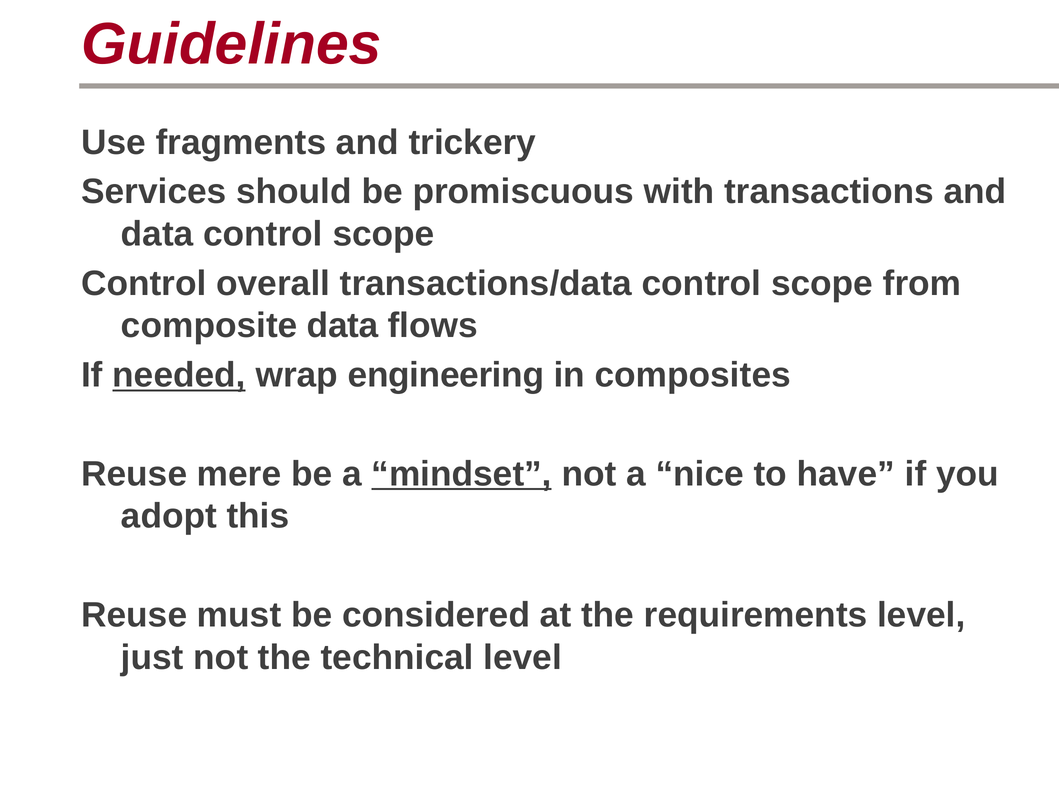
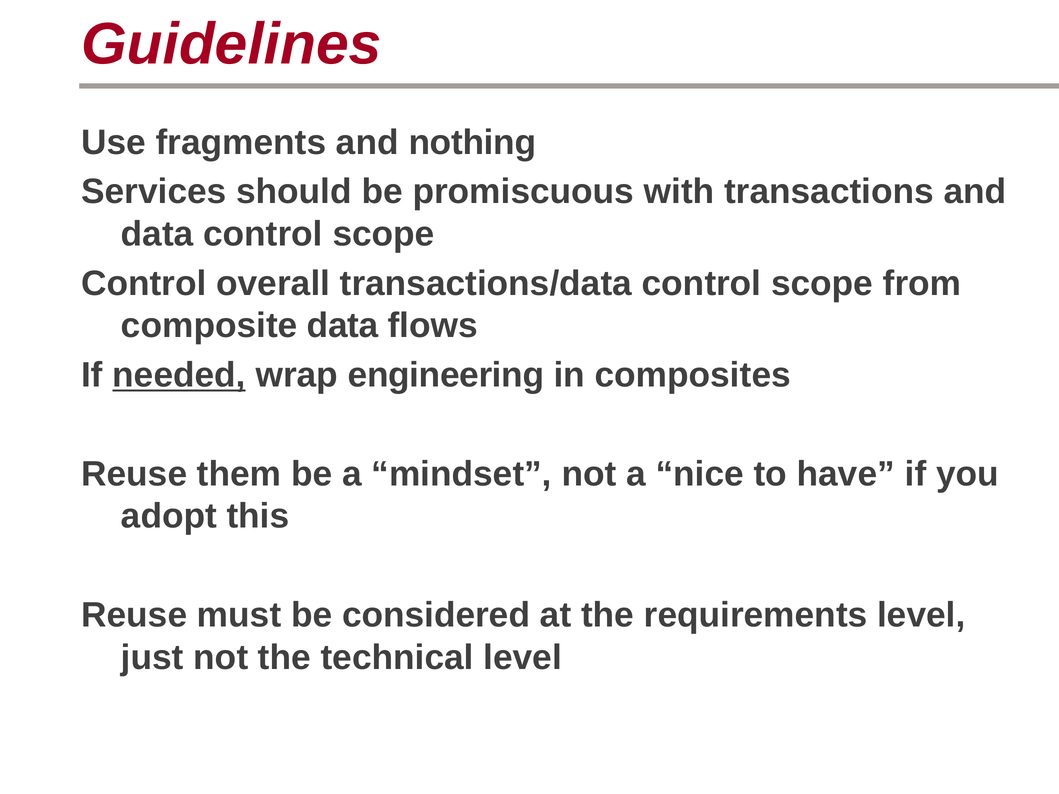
trickery: trickery -> nothing
mere: mere -> them
mindset underline: present -> none
